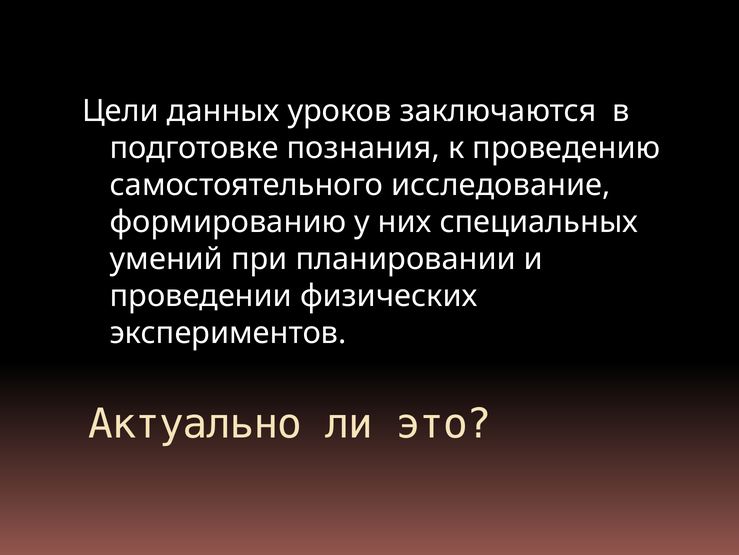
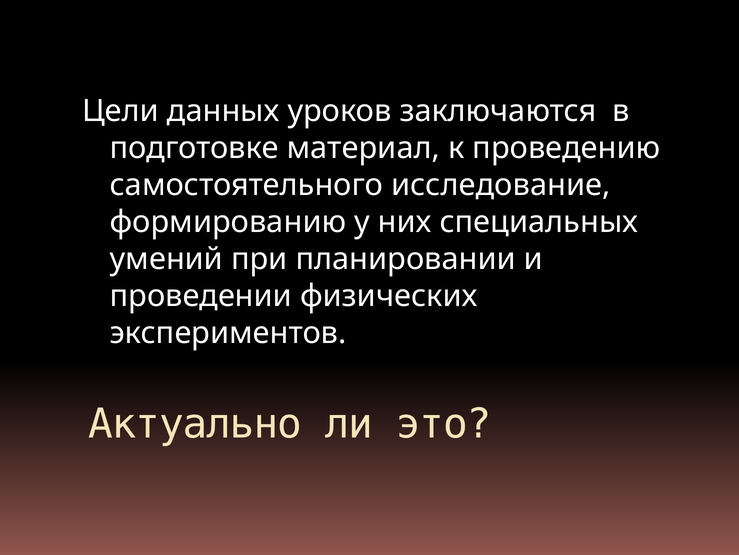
познания: познания -> материал
